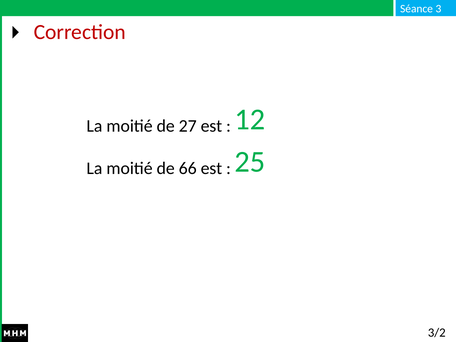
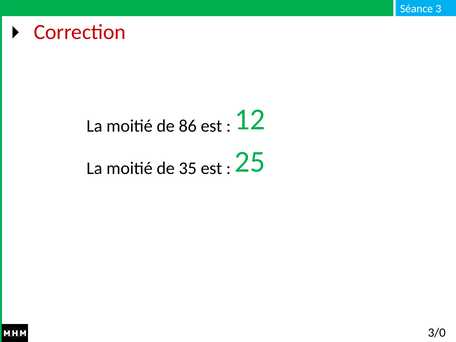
27: 27 -> 86
66: 66 -> 35
3/2: 3/2 -> 3/0
